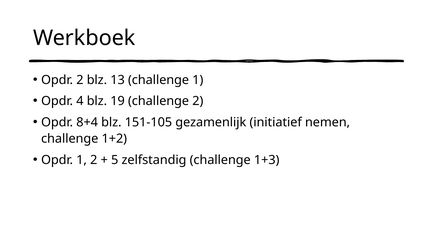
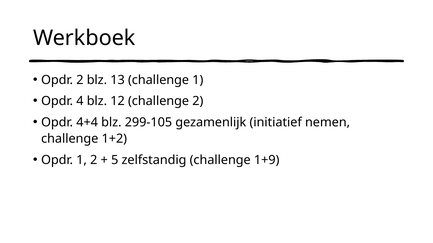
19: 19 -> 12
8+4: 8+4 -> 4+4
151-105: 151-105 -> 299-105
1+3: 1+3 -> 1+9
